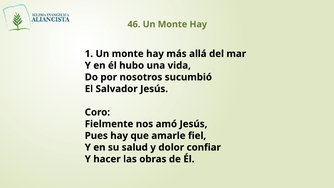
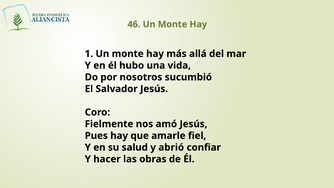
dolor: dolor -> abrió
